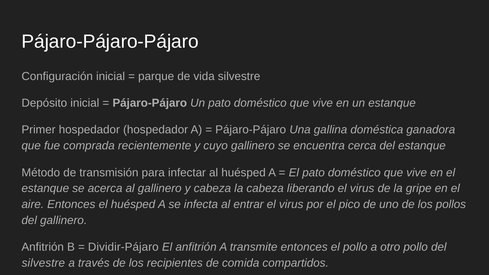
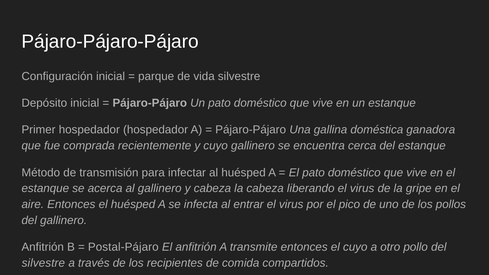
Dividir-Pájaro: Dividir-Pájaro -> Postal-Pájaro
el pollo: pollo -> cuyo
